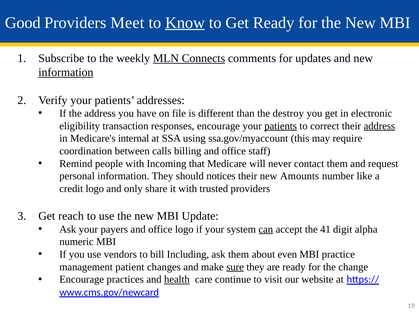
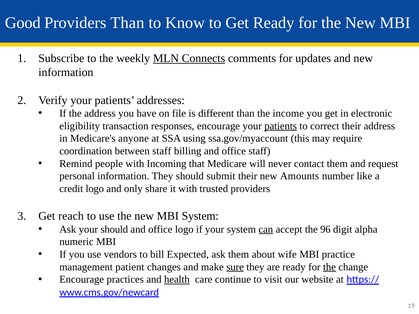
Providers Meet: Meet -> Than
Know underline: present -> none
information at (66, 72) underline: present -> none
destroy: destroy -> income
address at (379, 126) underline: present -> none
internal: internal -> anyone
between calls: calls -> staff
notices: notices -> submit
MBI Update: Update -> System
your payers: payers -> should
41: 41 -> 96
Including: Including -> Expected
even: even -> wife
the at (329, 267) underline: none -> present
